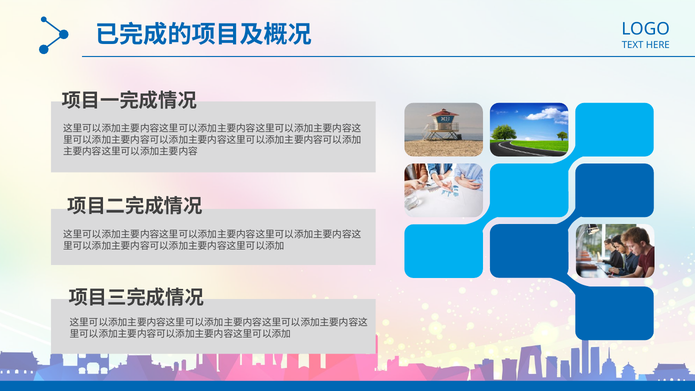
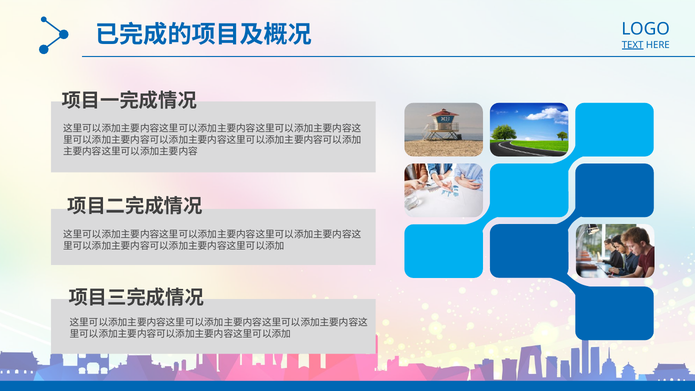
TEXT underline: none -> present
